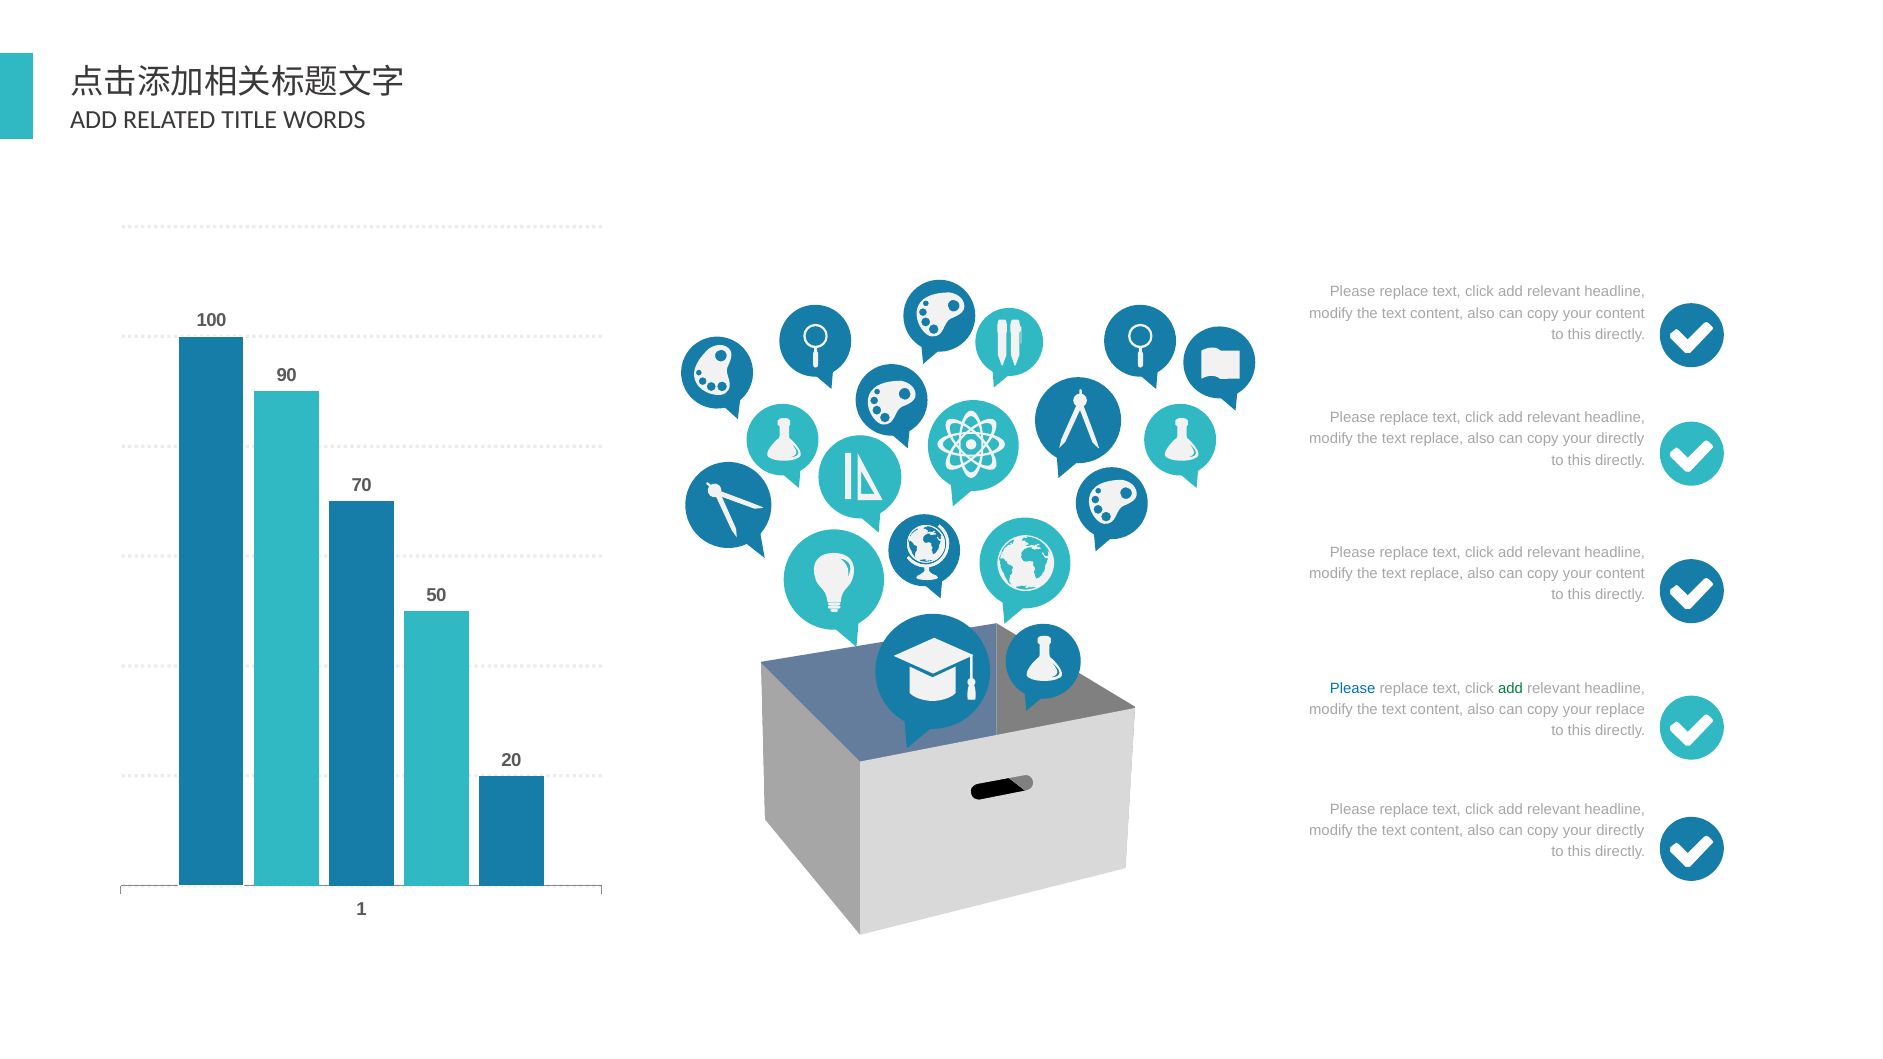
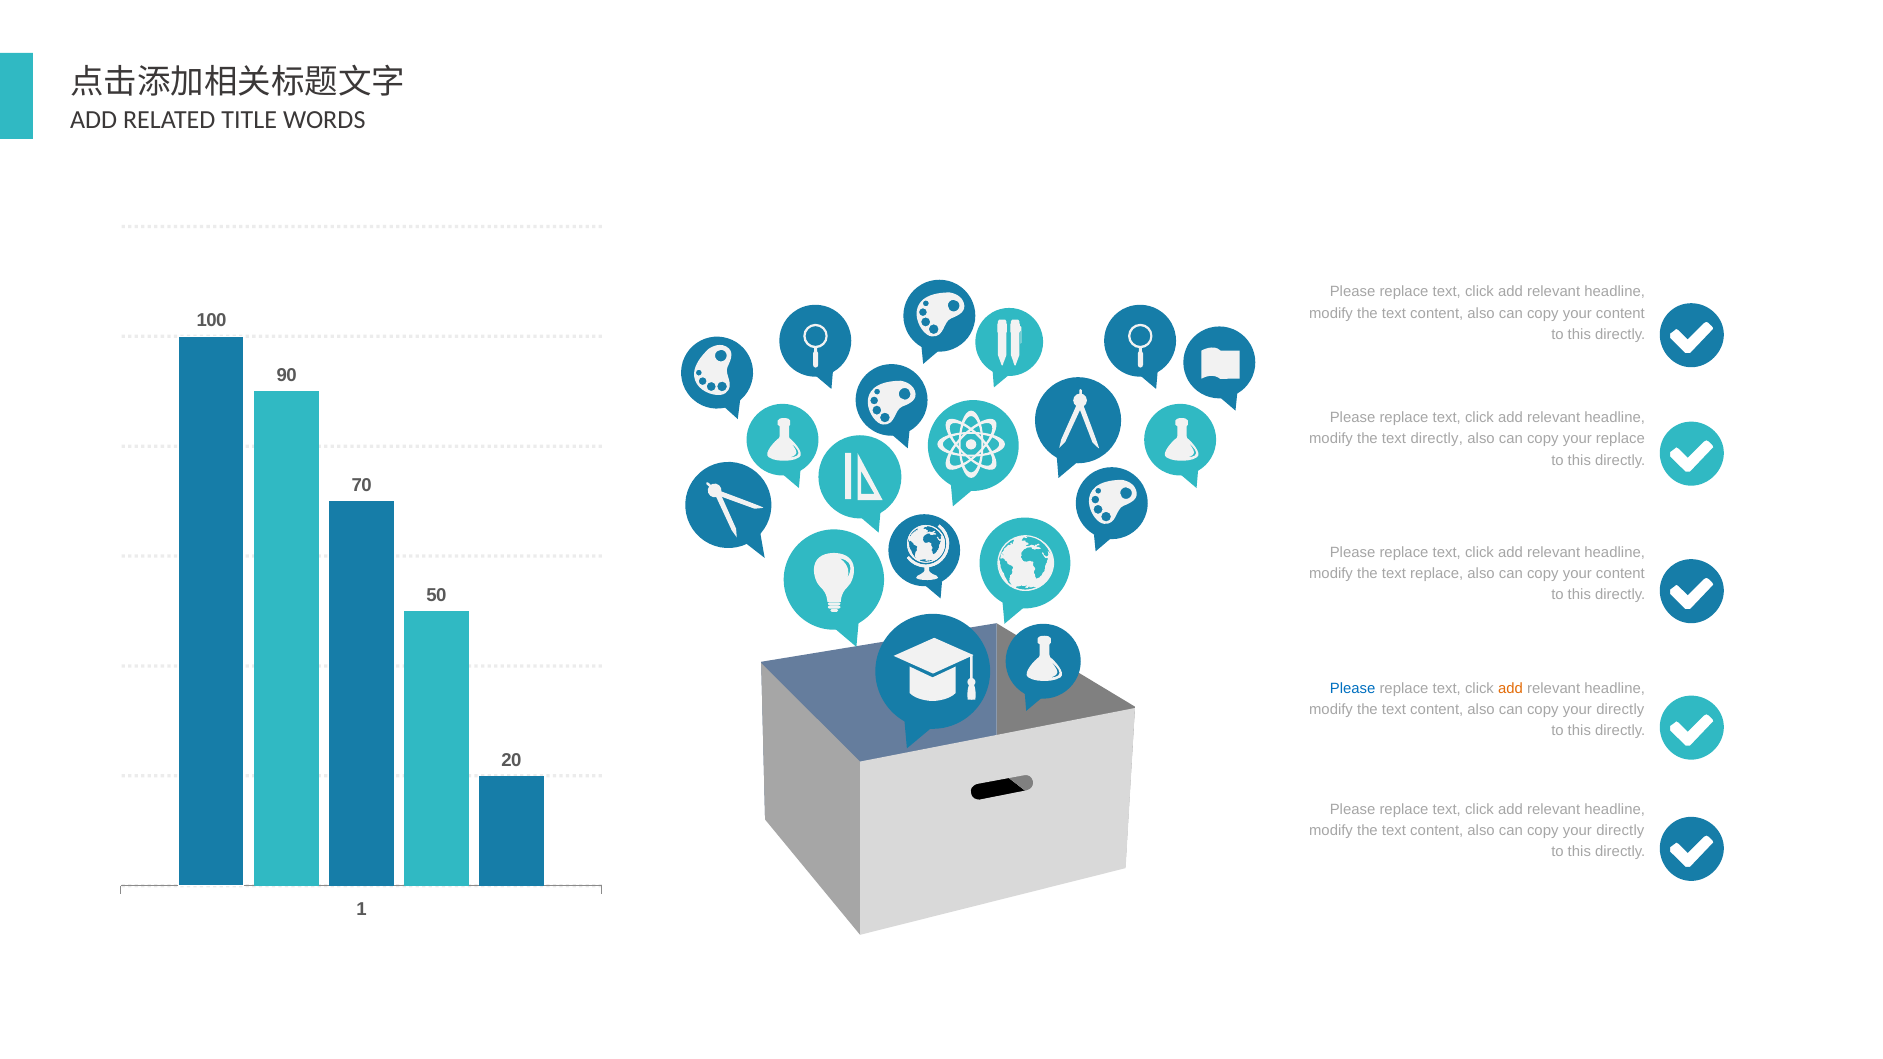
replace at (1437, 439): replace -> directly
directly at (1620, 439): directly -> replace
add at (1510, 688) colour: green -> orange
replace at (1620, 710): replace -> directly
